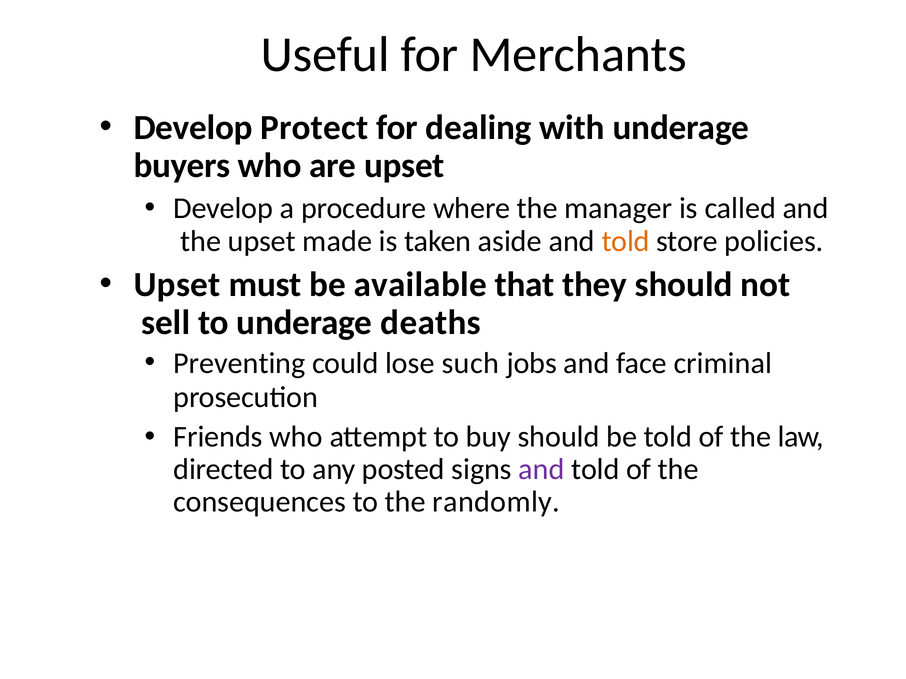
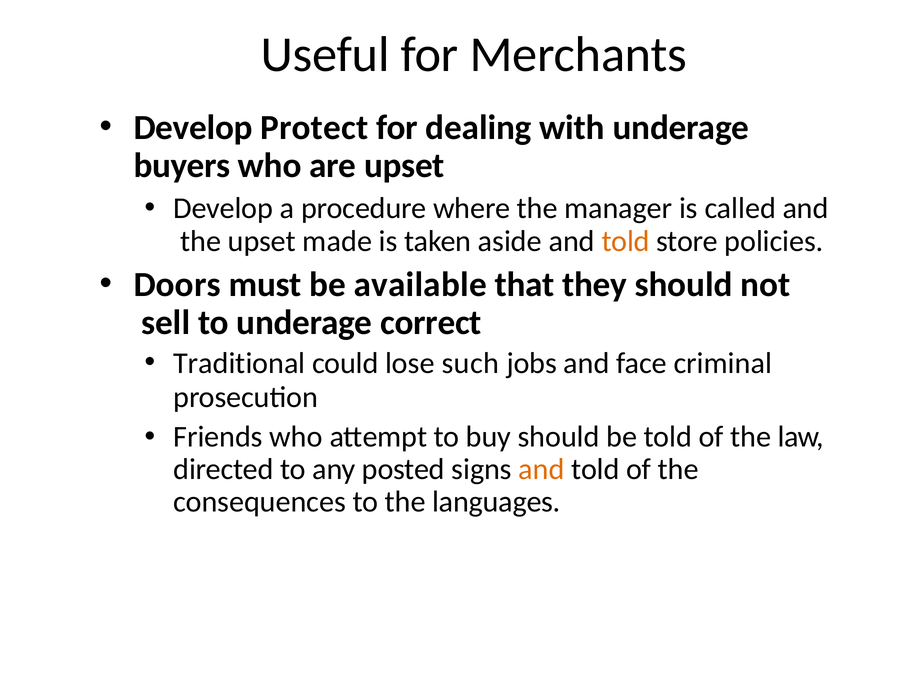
Upset at (177, 285): Upset -> Doors
deaths: deaths -> correct
Preventing: Preventing -> Traditional
and at (542, 470) colour: purple -> orange
randomly: randomly -> languages
